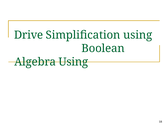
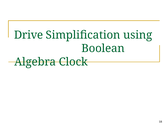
Algebra Using: Using -> Clock
